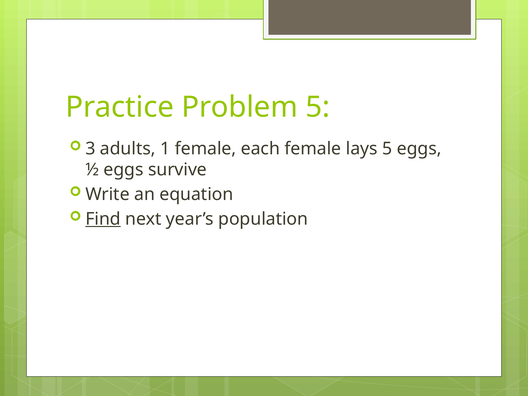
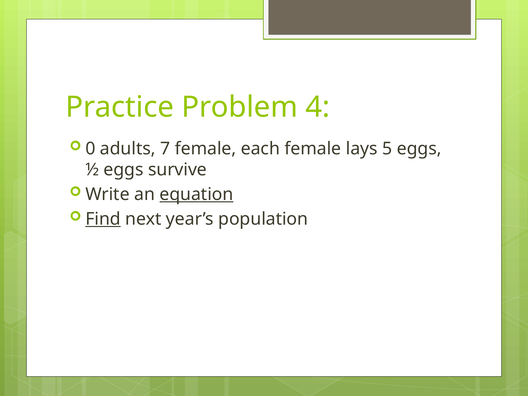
Problem 5: 5 -> 4
3: 3 -> 0
1: 1 -> 7
equation underline: none -> present
